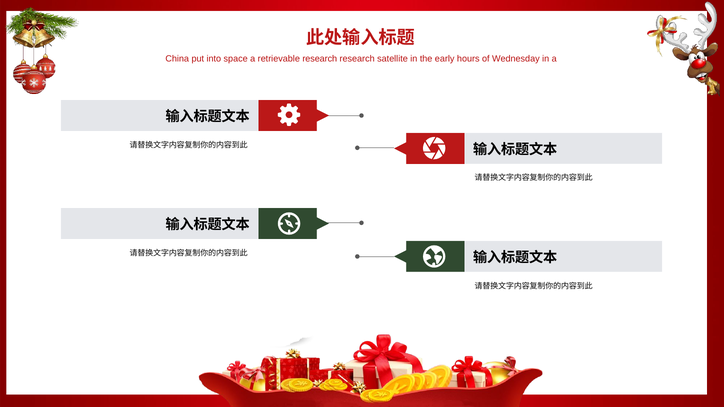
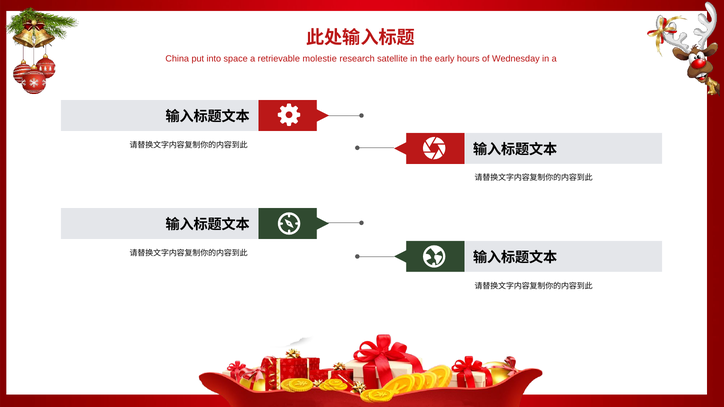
retrievable research: research -> molestie
